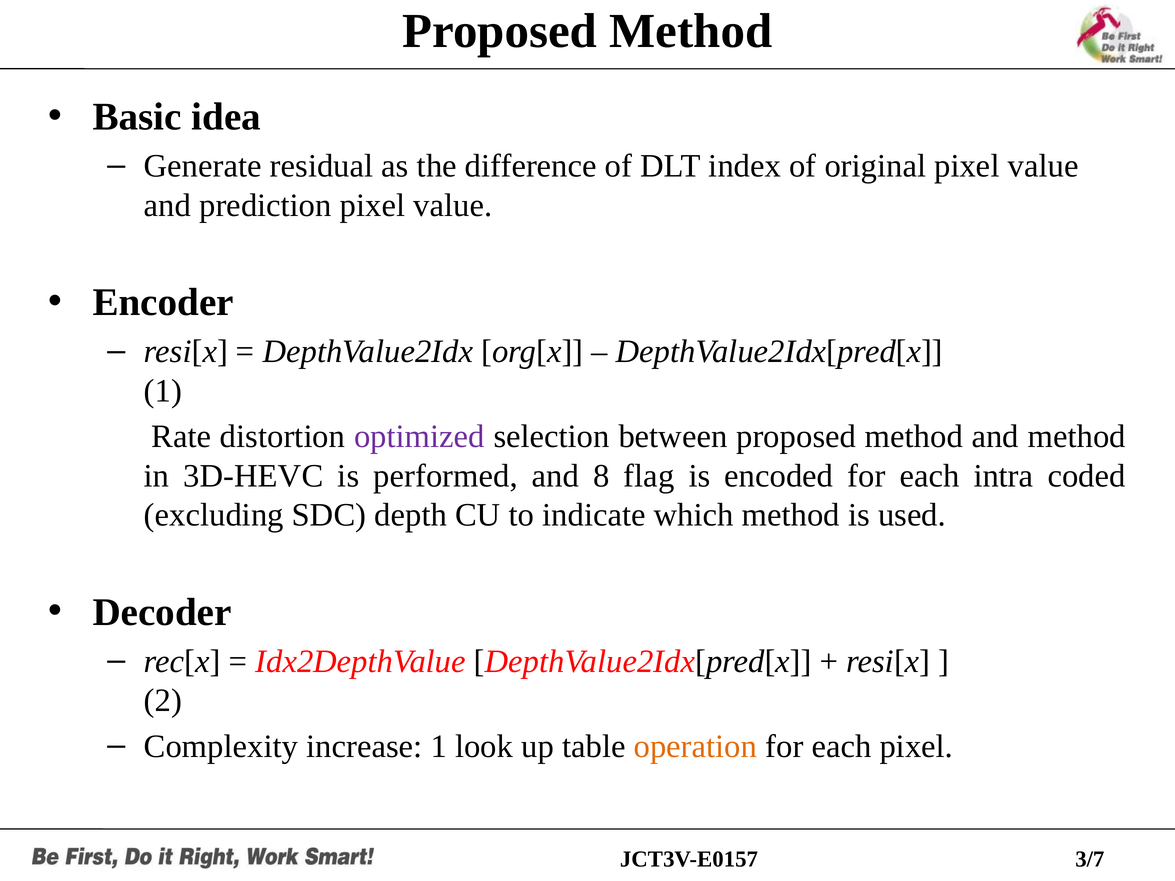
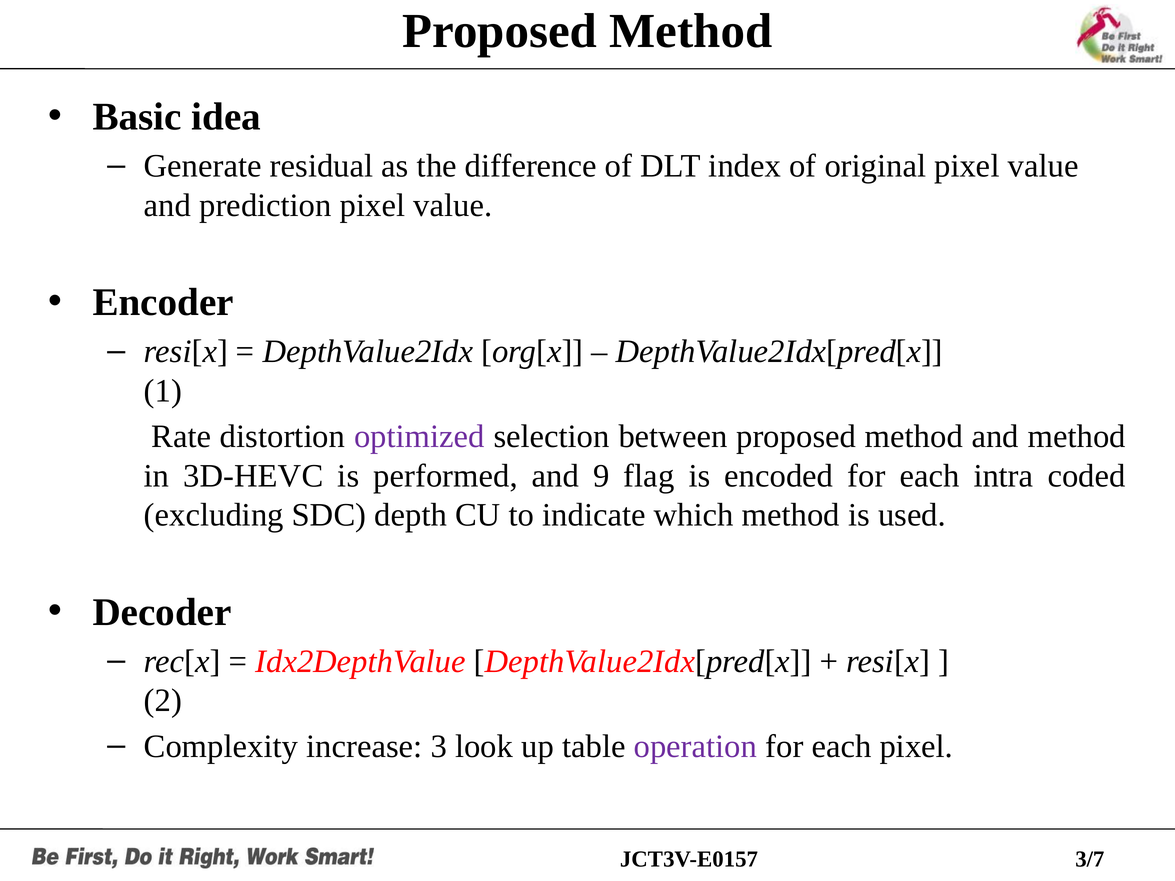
8: 8 -> 9
increase 1: 1 -> 3
operation colour: orange -> purple
